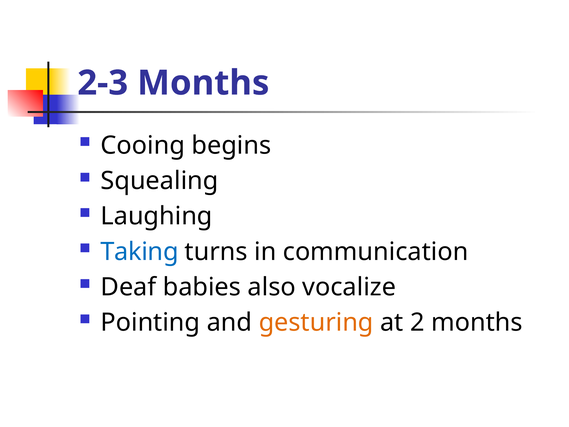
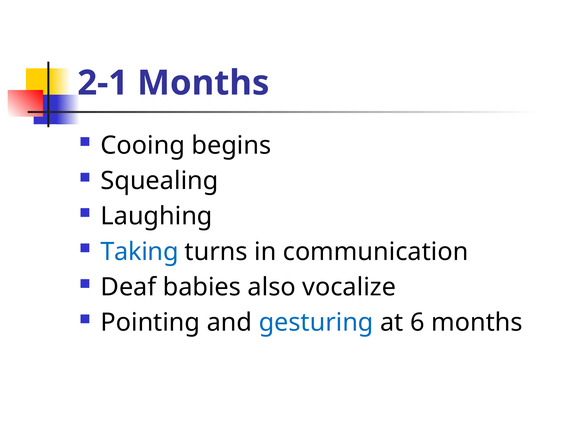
2-3: 2-3 -> 2-1
gesturing colour: orange -> blue
2: 2 -> 6
